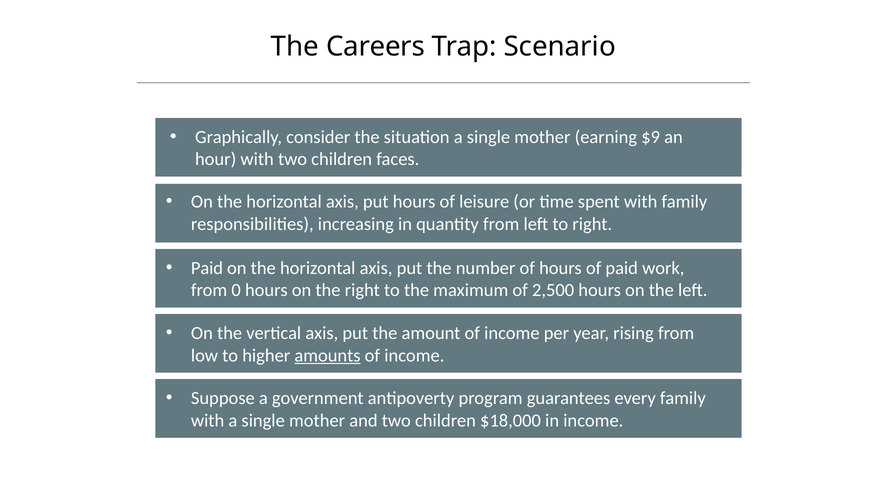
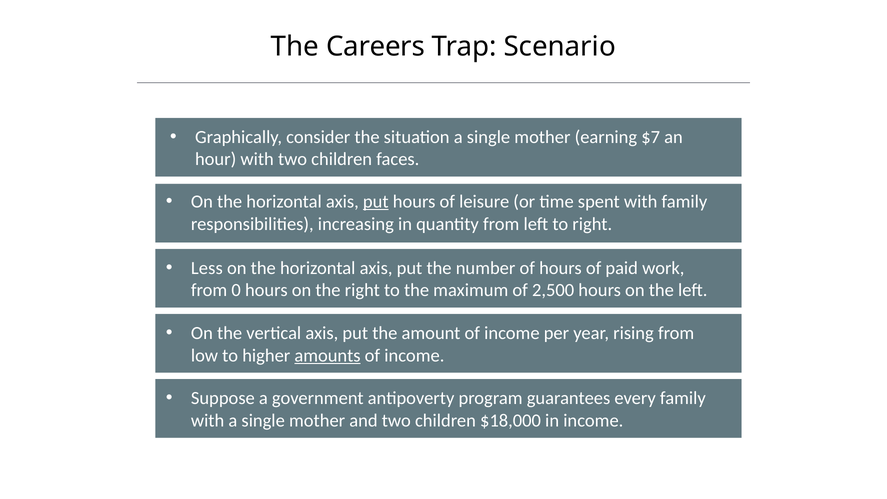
$9: $9 -> $7
put at (376, 202) underline: none -> present
Paid at (207, 268): Paid -> Less
